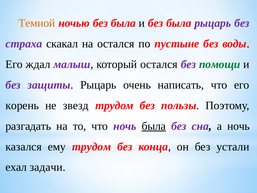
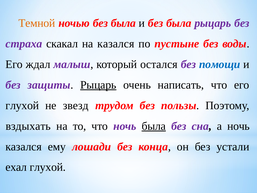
на остался: остался -> казался
помощи colour: green -> blue
Рыцарь at (98, 85) underline: none -> present
корень at (22, 105): корень -> глухой
разгадать: разгадать -> вздыхать
ему трудом: трудом -> лошади
ехал задачи: задачи -> глухой
